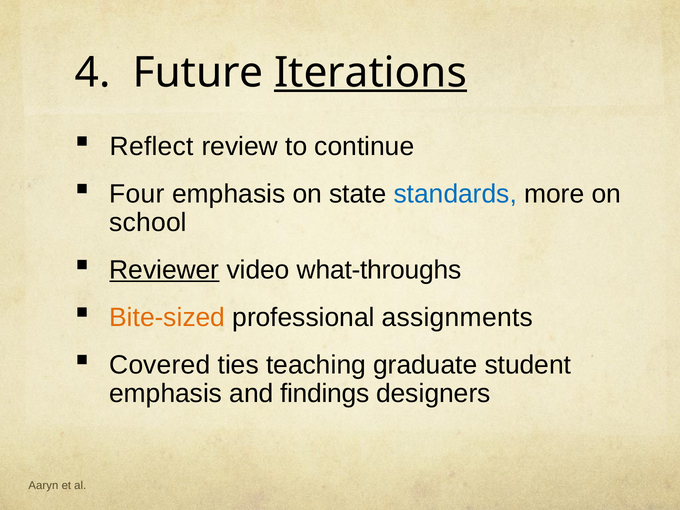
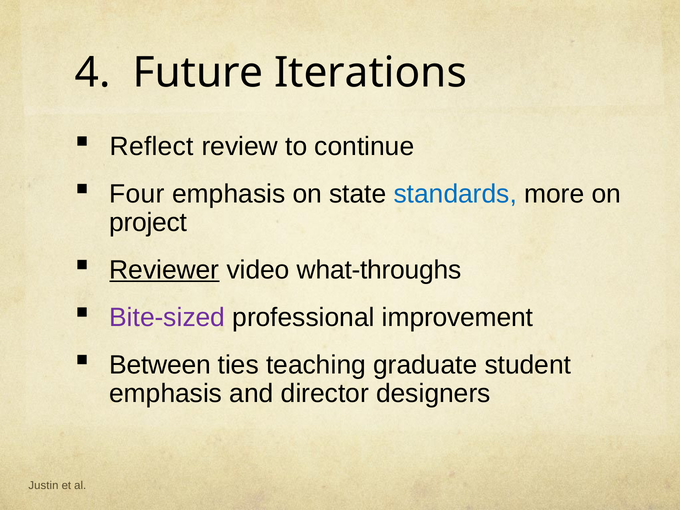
Iterations underline: present -> none
school: school -> project
Bite-sized colour: orange -> purple
assignments: assignments -> improvement
Covered: Covered -> Between
findings: findings -> director
Aaryn: Aaryn -> Justin
